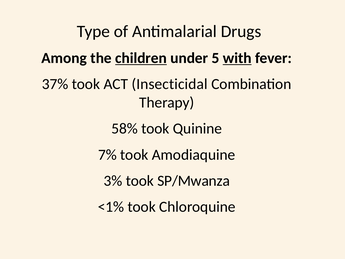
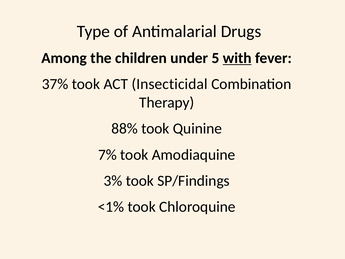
children underline: present -> none
58%: 58% -> 88%
SP/Mwanza: SP/Mwanza -> SP/Findings
